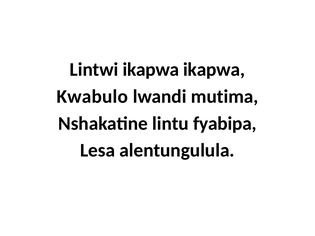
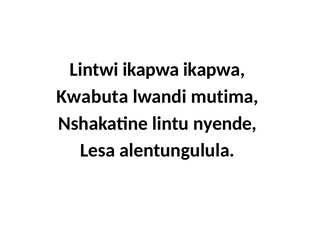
Kwabulo: Kwabulo -> Kwabuta
fyabipa: fyabipa -> nyende
